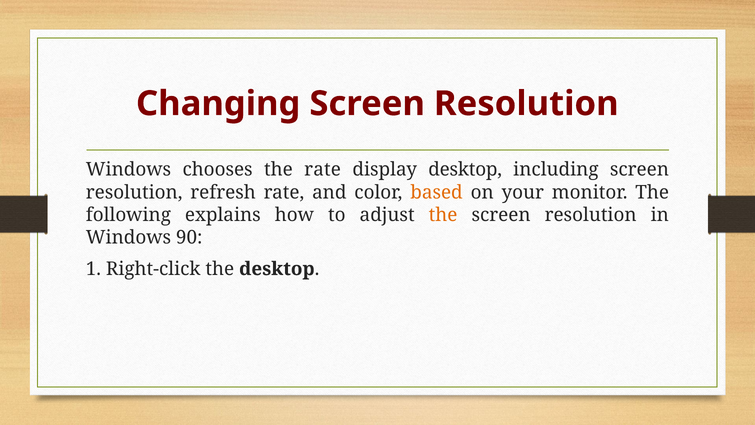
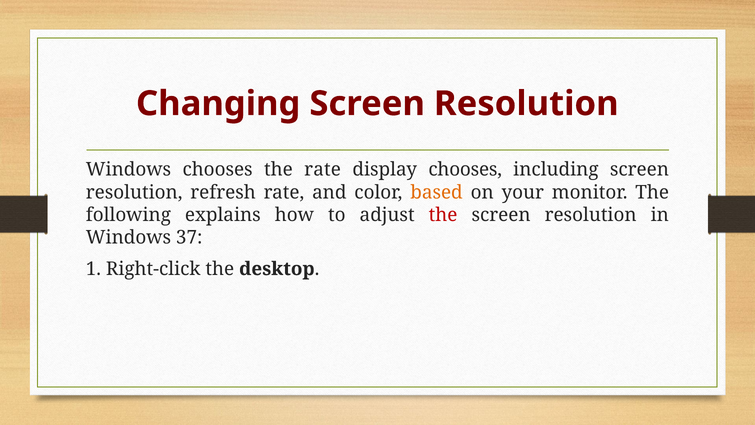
display desktop: desktop -> chooses
the at (443, 215) colour: orange -> red
90: 90 -> 37
